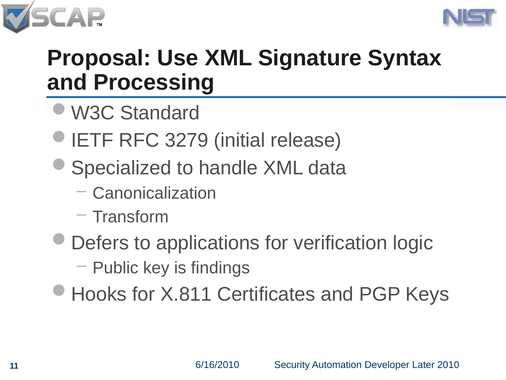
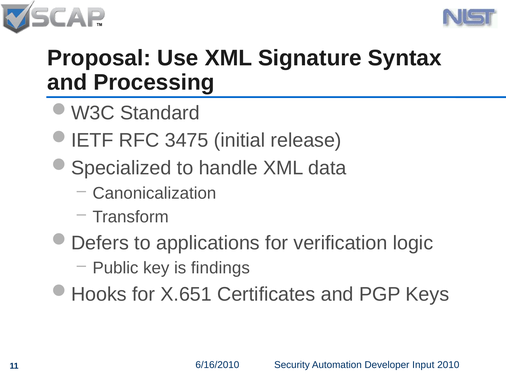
3279: 3279 -> 3475
X.811: X.811 -> X.651
Later: Later -> Input
